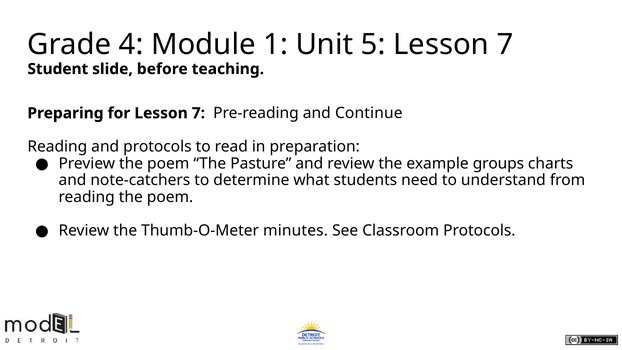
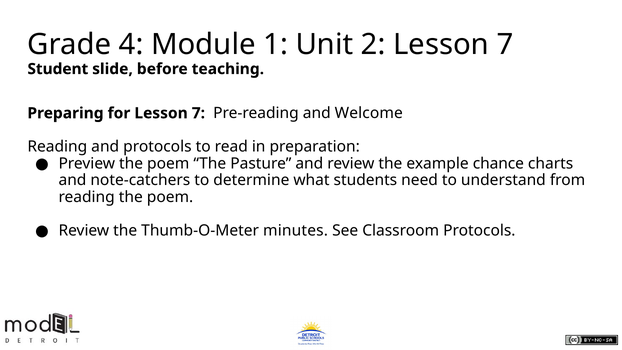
5: 5 -> 2
Continue: Continue -> Welcome
groups: groups -> chance
